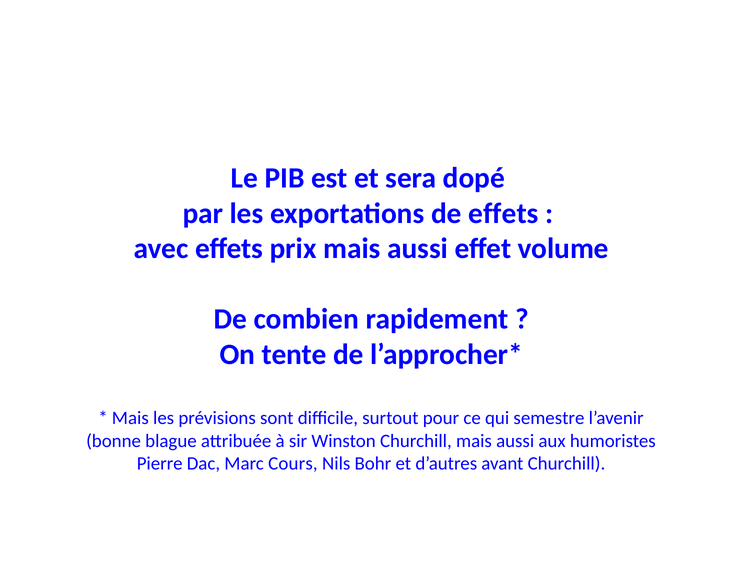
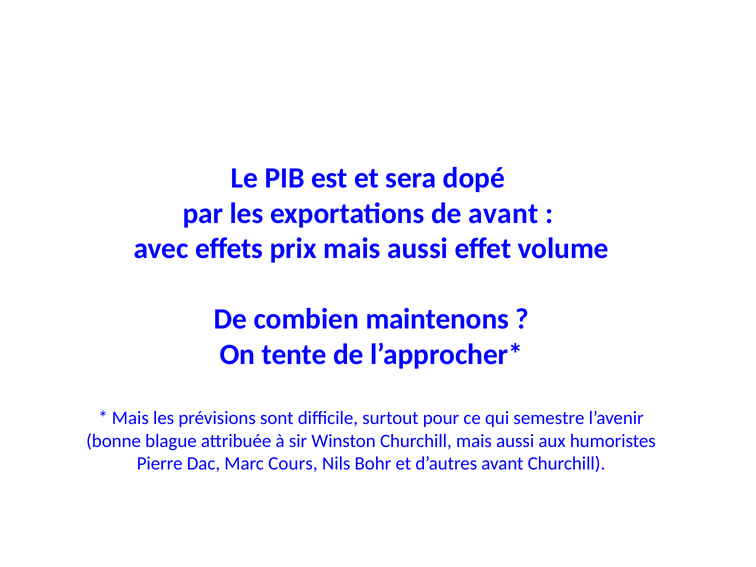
de effets: effets -> avant
rapidement: rapidement -> maintenons
